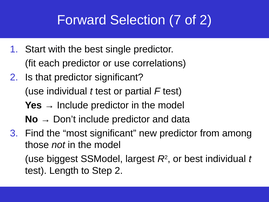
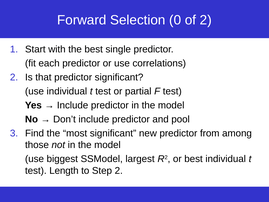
7: 7 -> 0
data: data -> pool
